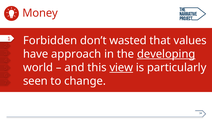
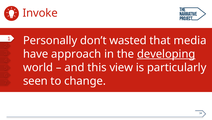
Money: Money -> Invoke
Forbidden: Forbidden -> Personally
values: values -> media
view underline: present -> none
